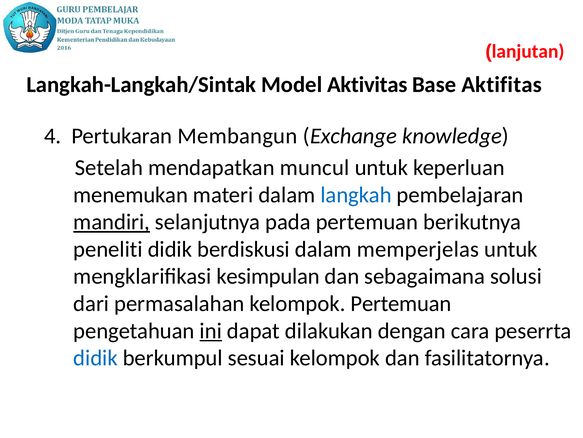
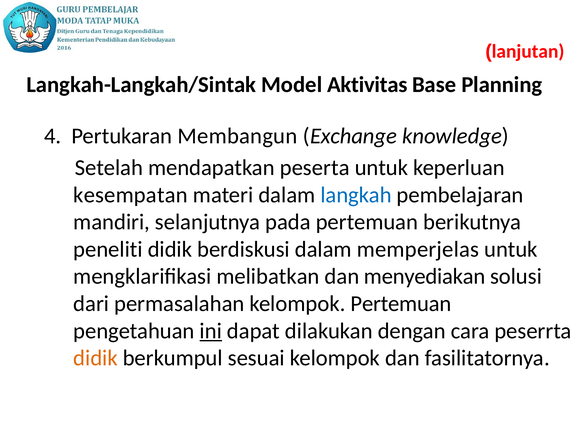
Aktifitas: Aktifitas -> Planning
muncul: muncul -> peserta
menemukan: menemukan -> kesempatan
mandiri underline: present -> none
kesimpulan: kesimpulan -> melibatkan
sebagaimana: sebagaimana -> menyediakan
didik at (96, 357) colour: blue -> orange
